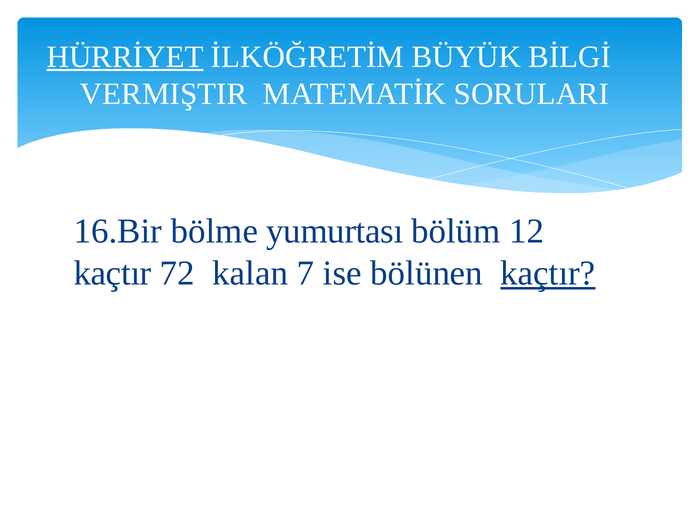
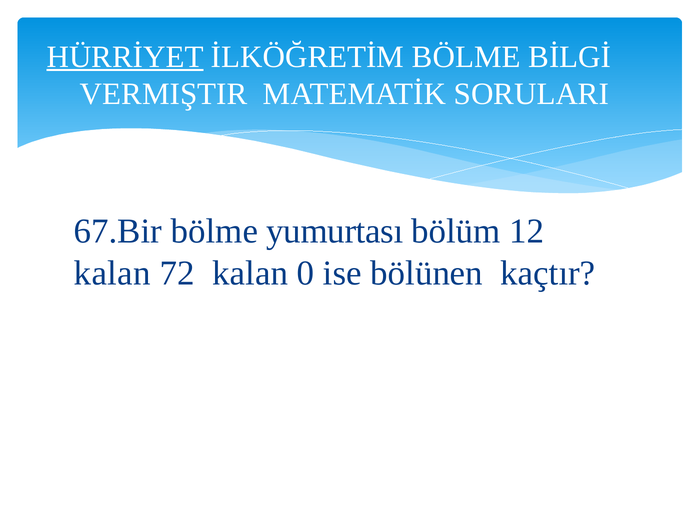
İLKÖĞRETİM BÜYÜK: BÜYÜK -> BÖLME
16.Bir: 16.Bir -> 67.Bir
kaçtır at (113, 273): kaçtır -> kalan
7: 7 -> 0
kaçtır at (548, 273) underline: present -> none
